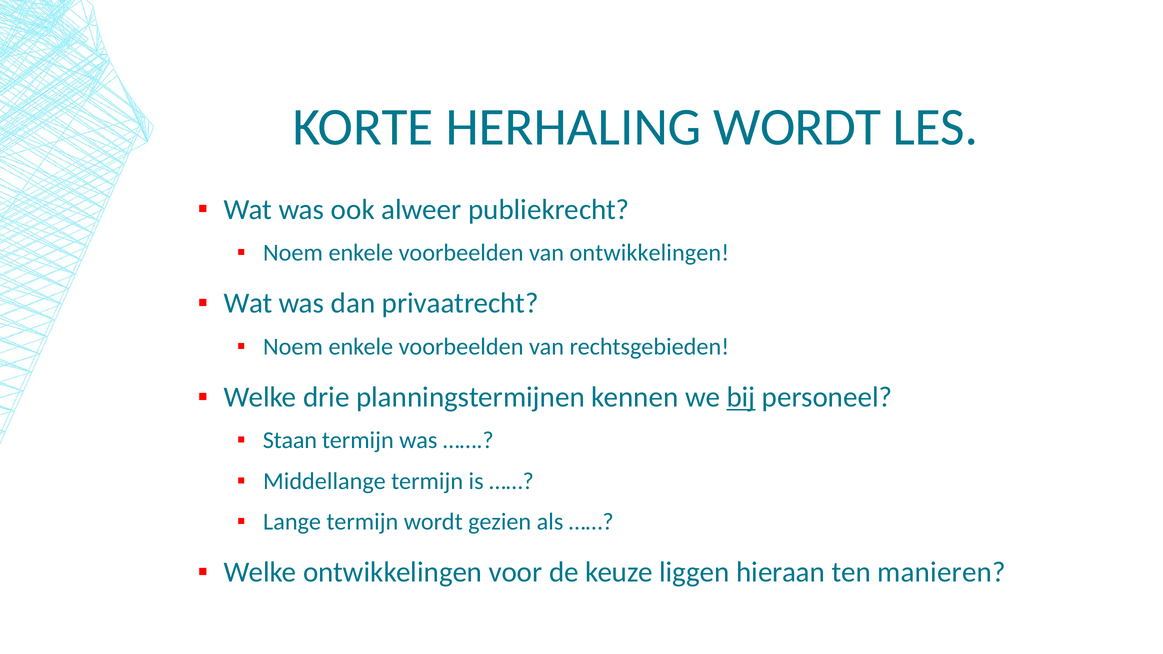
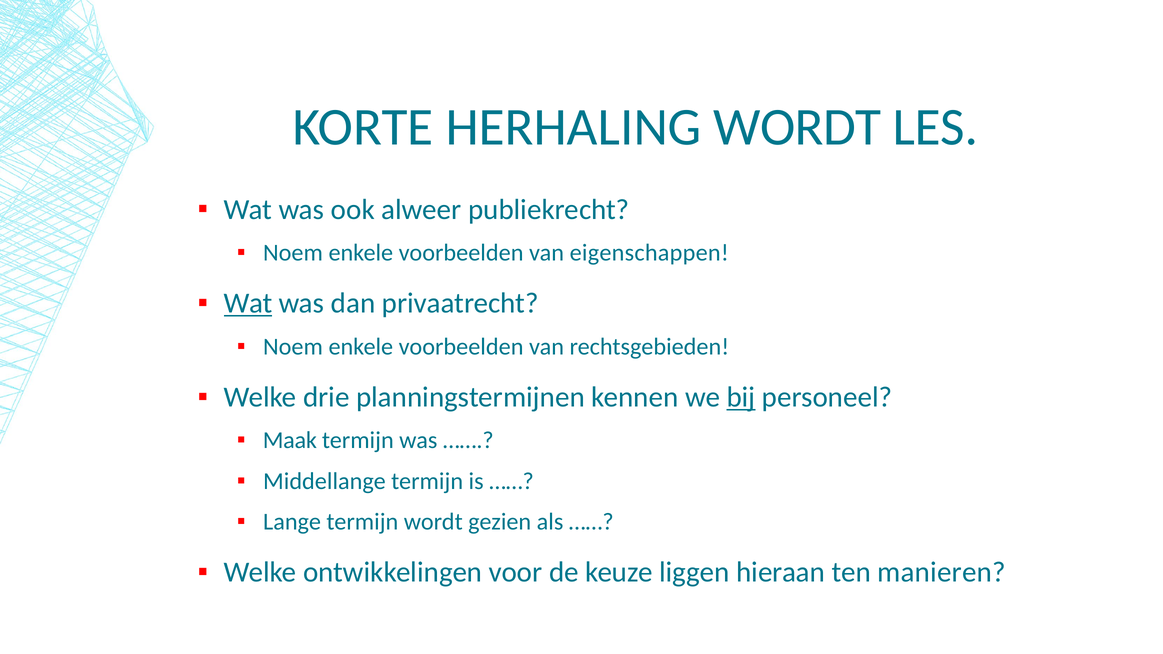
van ontwikkelingen: ontwikkelingen -> eigenschappen
Wat at (248, 303) underline: none -> present
Staan: Staan -> Maak
